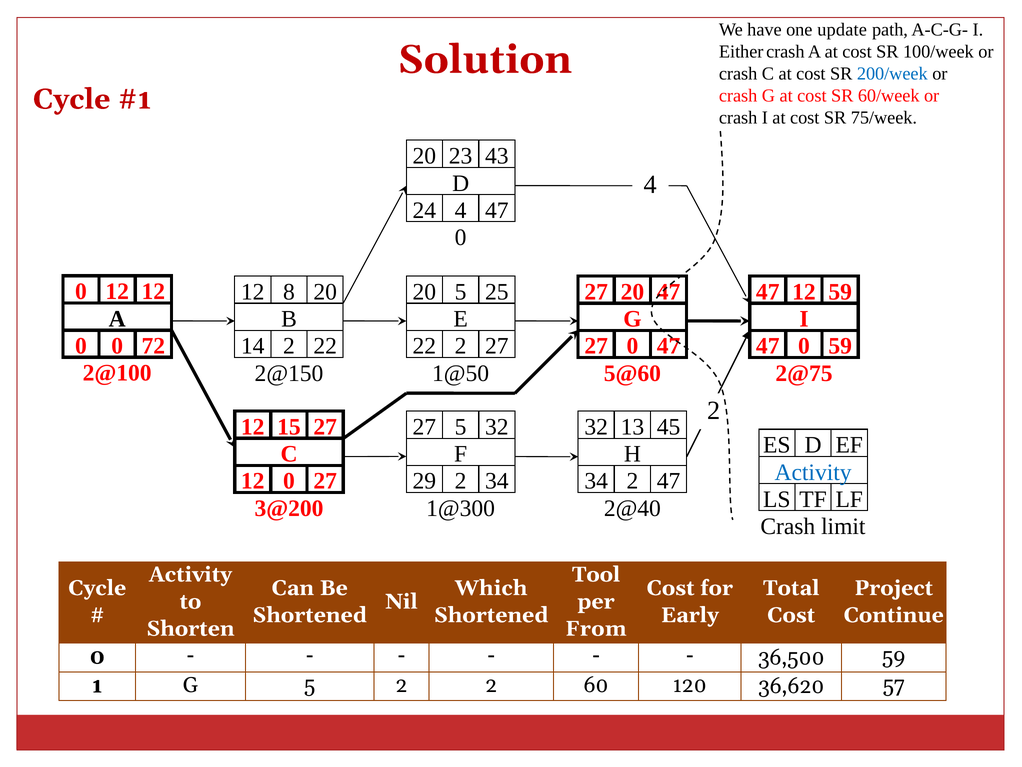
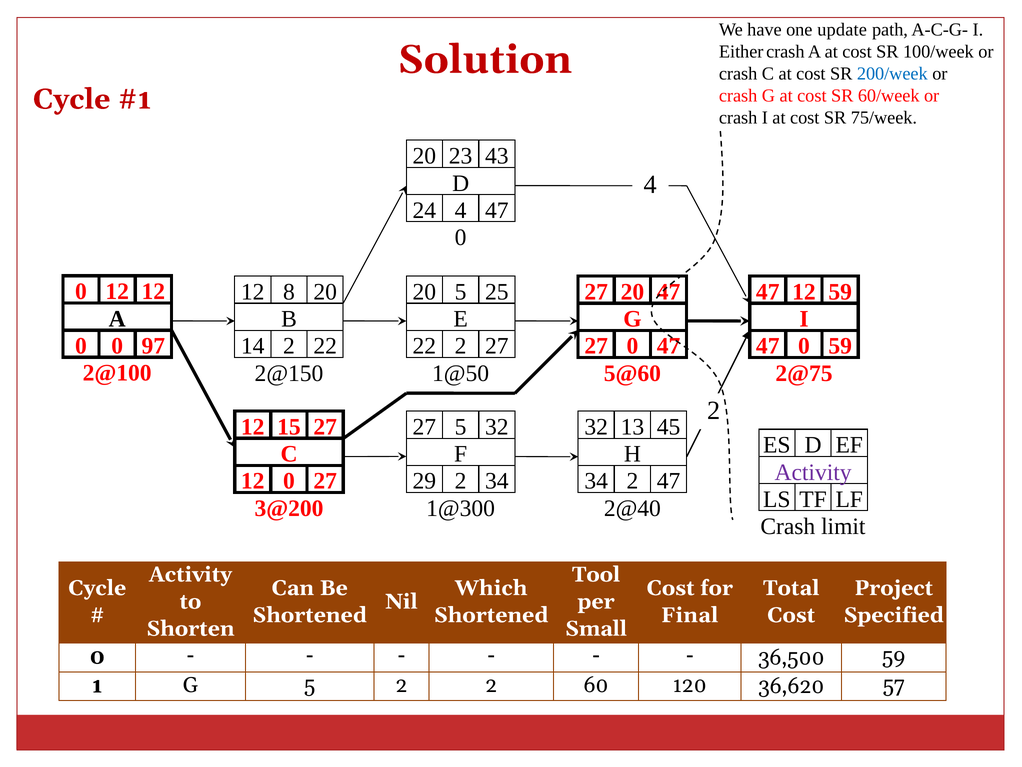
72: 72 -> 97
Activity at (813, 472) colour: blue -> purple
Early: Early -> Final
Continue: Continue -> Specified
From: From -> Small
